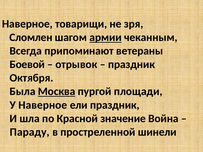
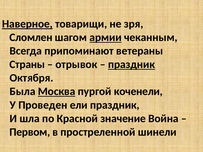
Наверное at (27, 24) underline: none -> present
Боевой: Боевой -> Страны
праздник at (132, 65) underline: none -> present
площади: площади -> коченели
У Наверное: Наверное -> Проведен
Параду: Параду -> Первом
